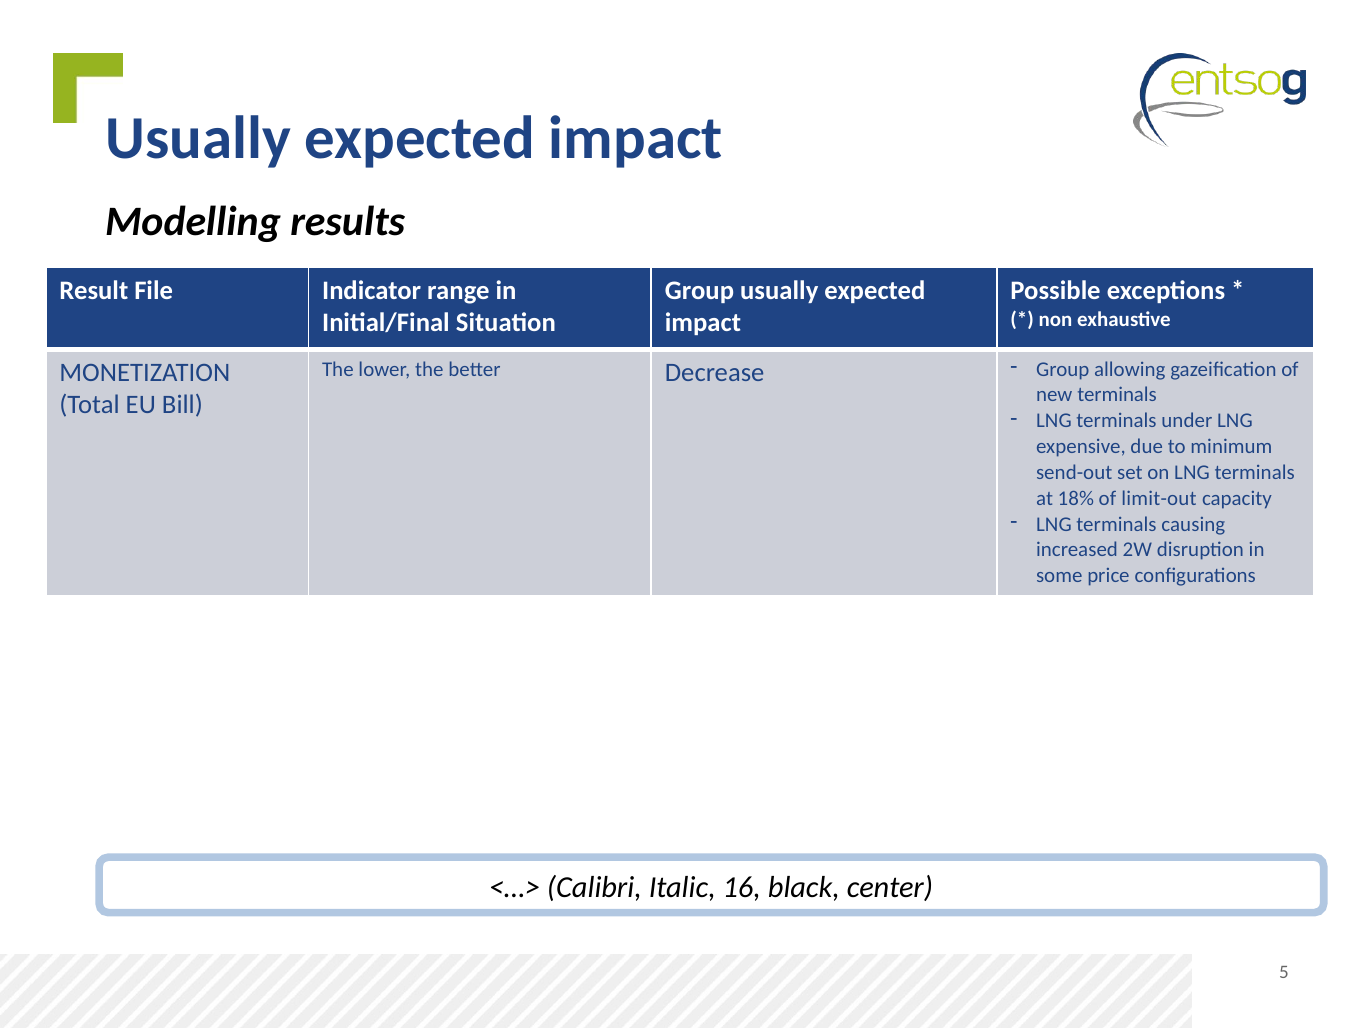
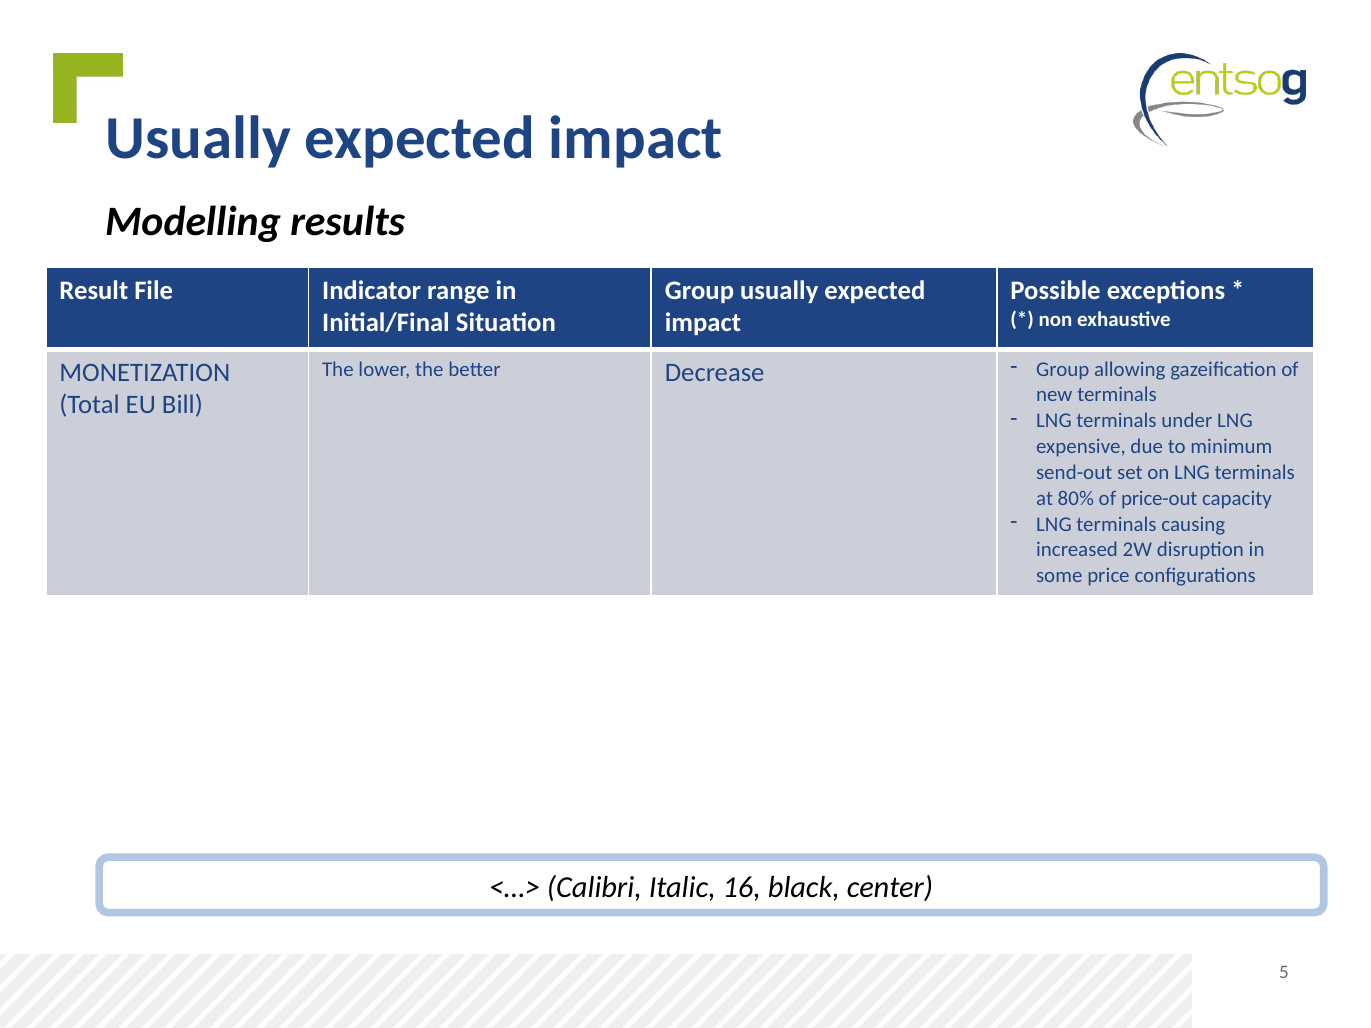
18%: 18% -> 80%
limit-out: limit-out -> price-out
